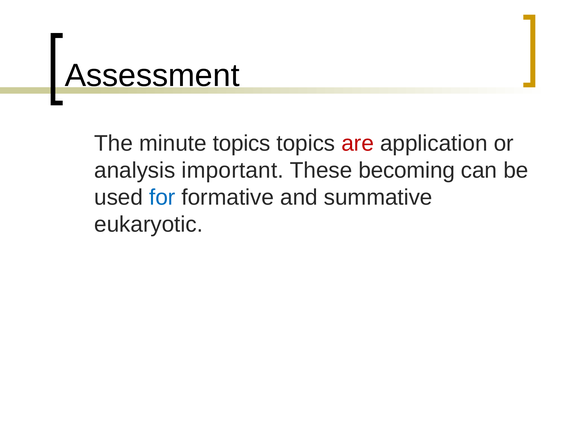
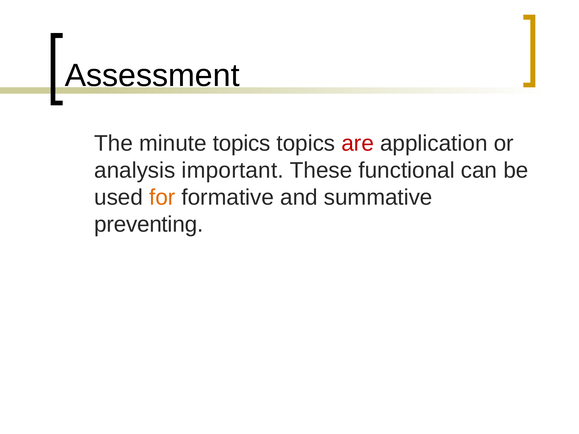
becoming: becoming -> functional
for colour: blue -> orange
eukaryotic: eukaryotic -> preventing
